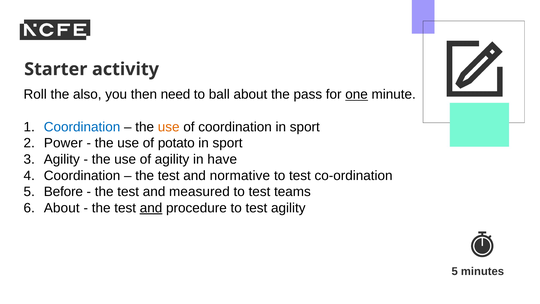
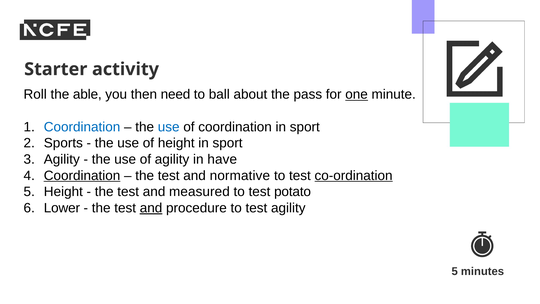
also: also -> able
use at (169, 127) colour: orange -> blue
Power: Power -> Sports
of potato: potato -> height
Coordination at (82, 175) underline: none -> present
co-ordination underline: none -> present
5 Before: Before -> Height
teams: teams -> potato
About at (62, 208): About -> Lower
